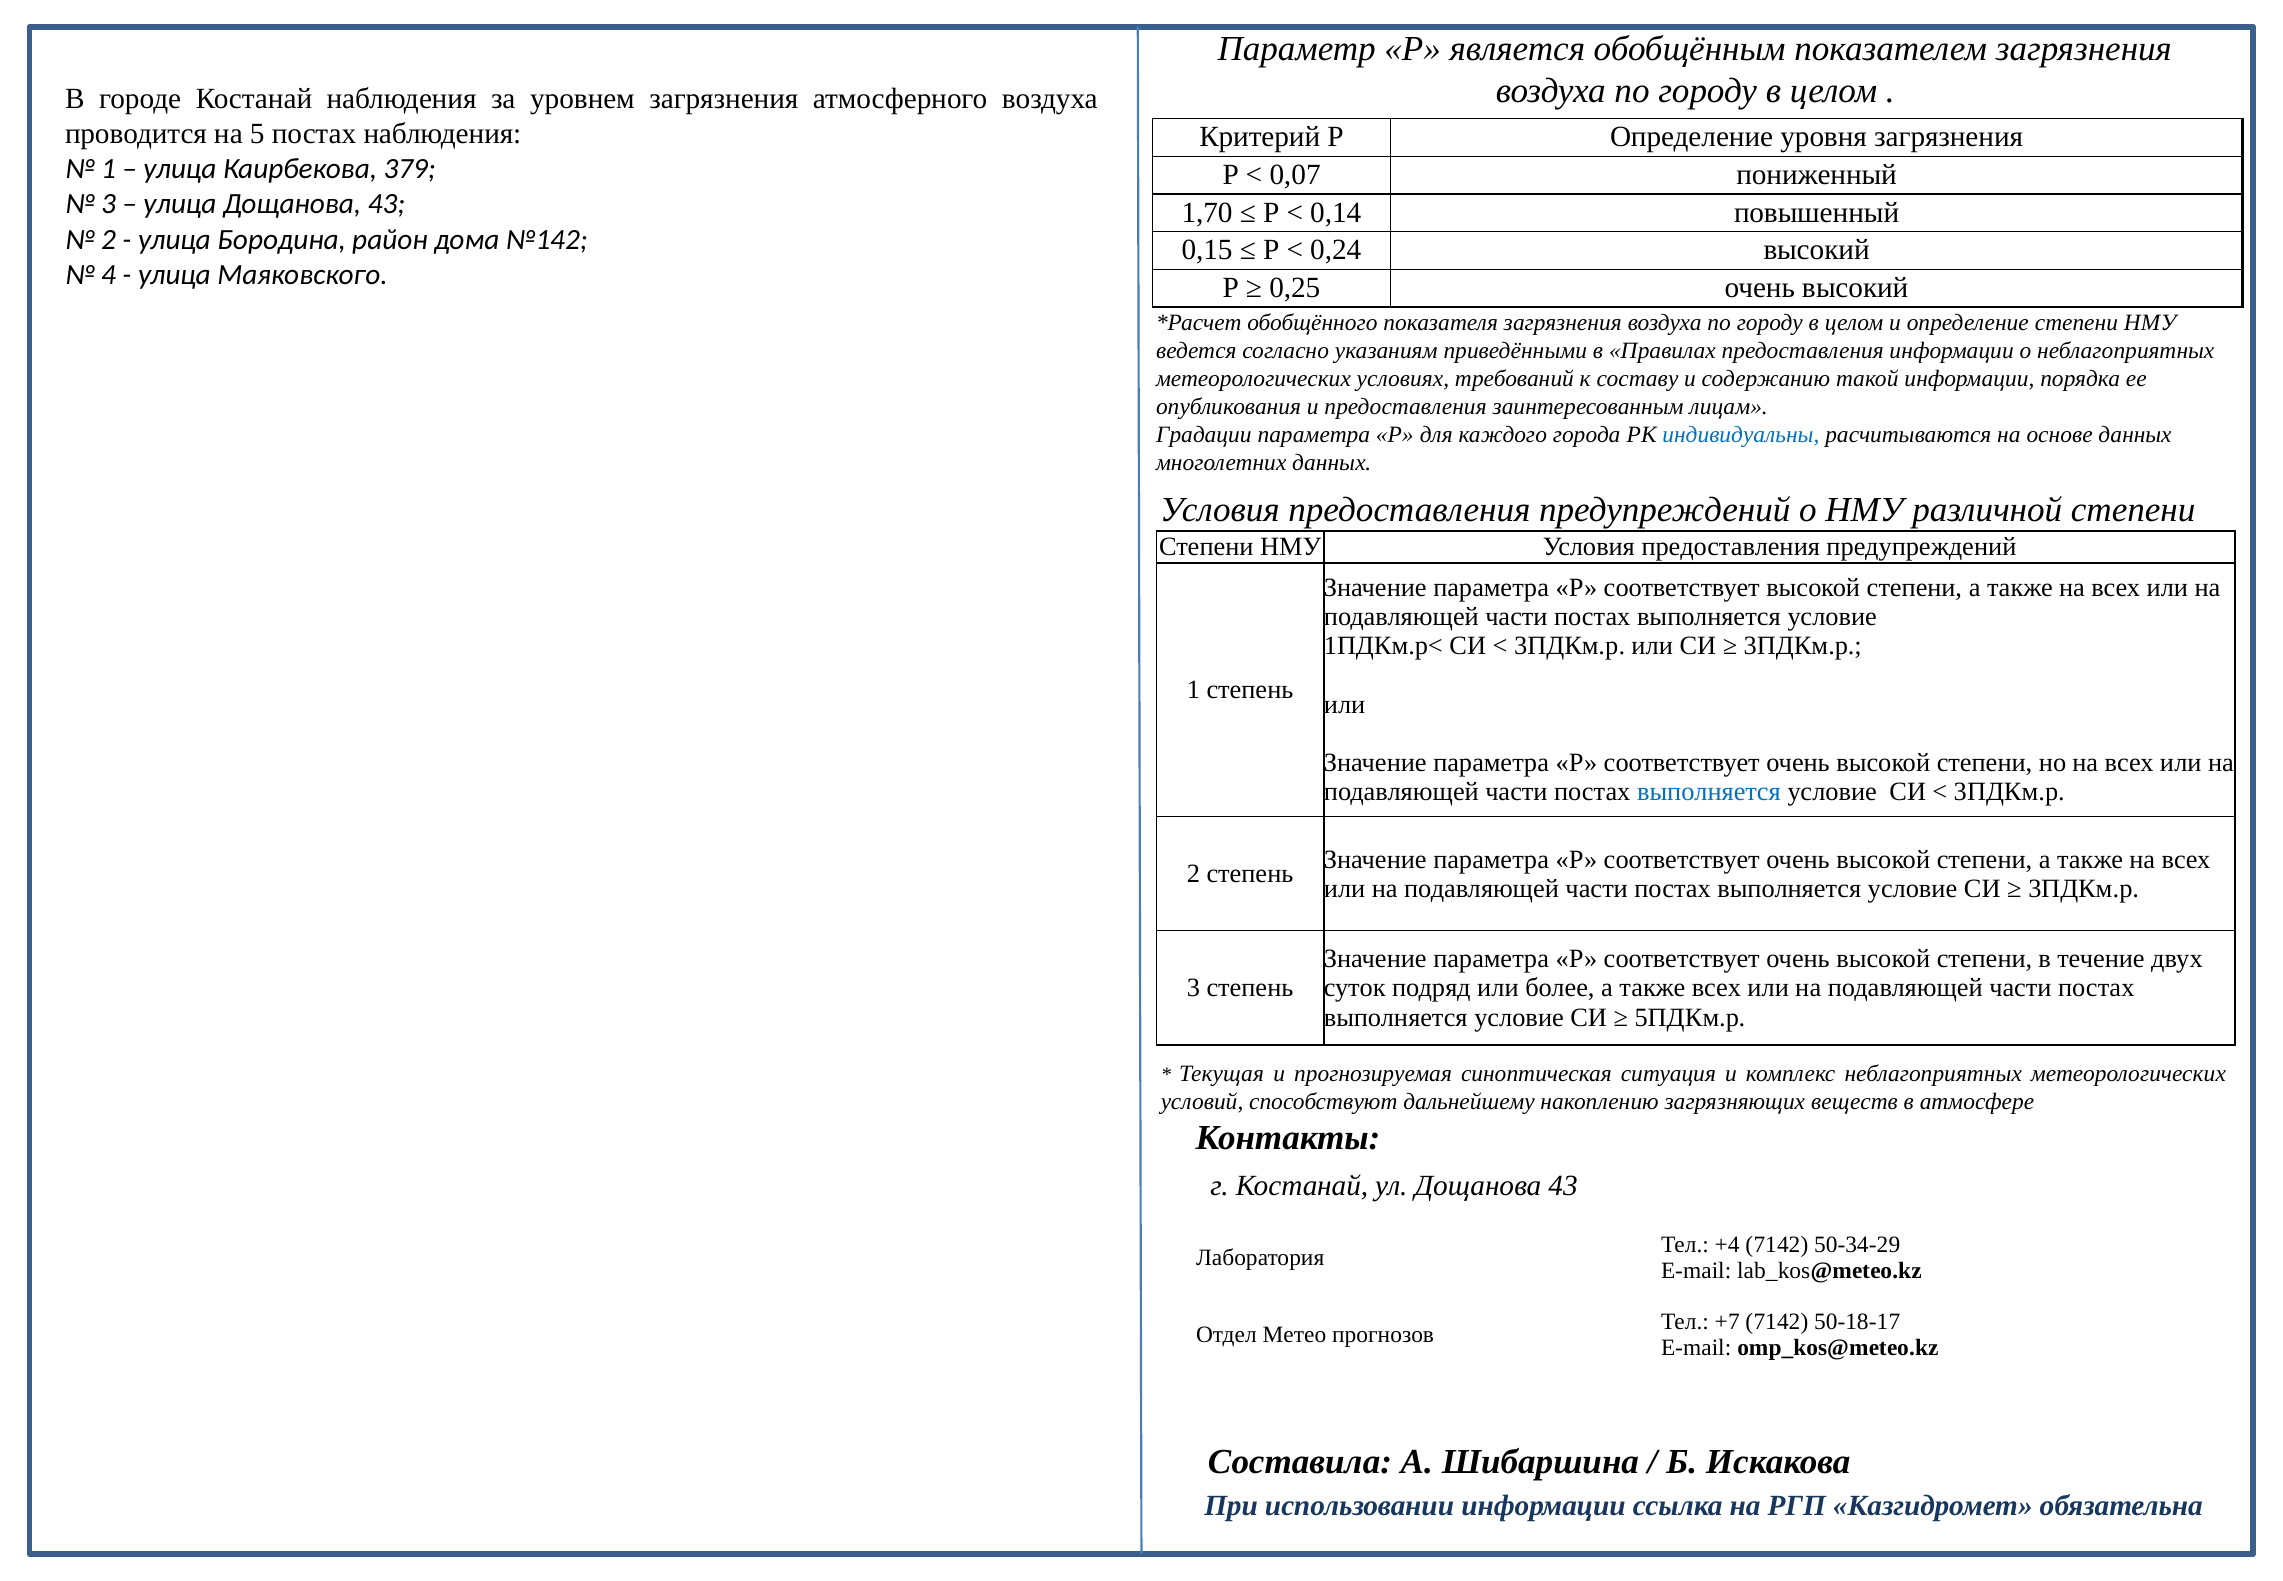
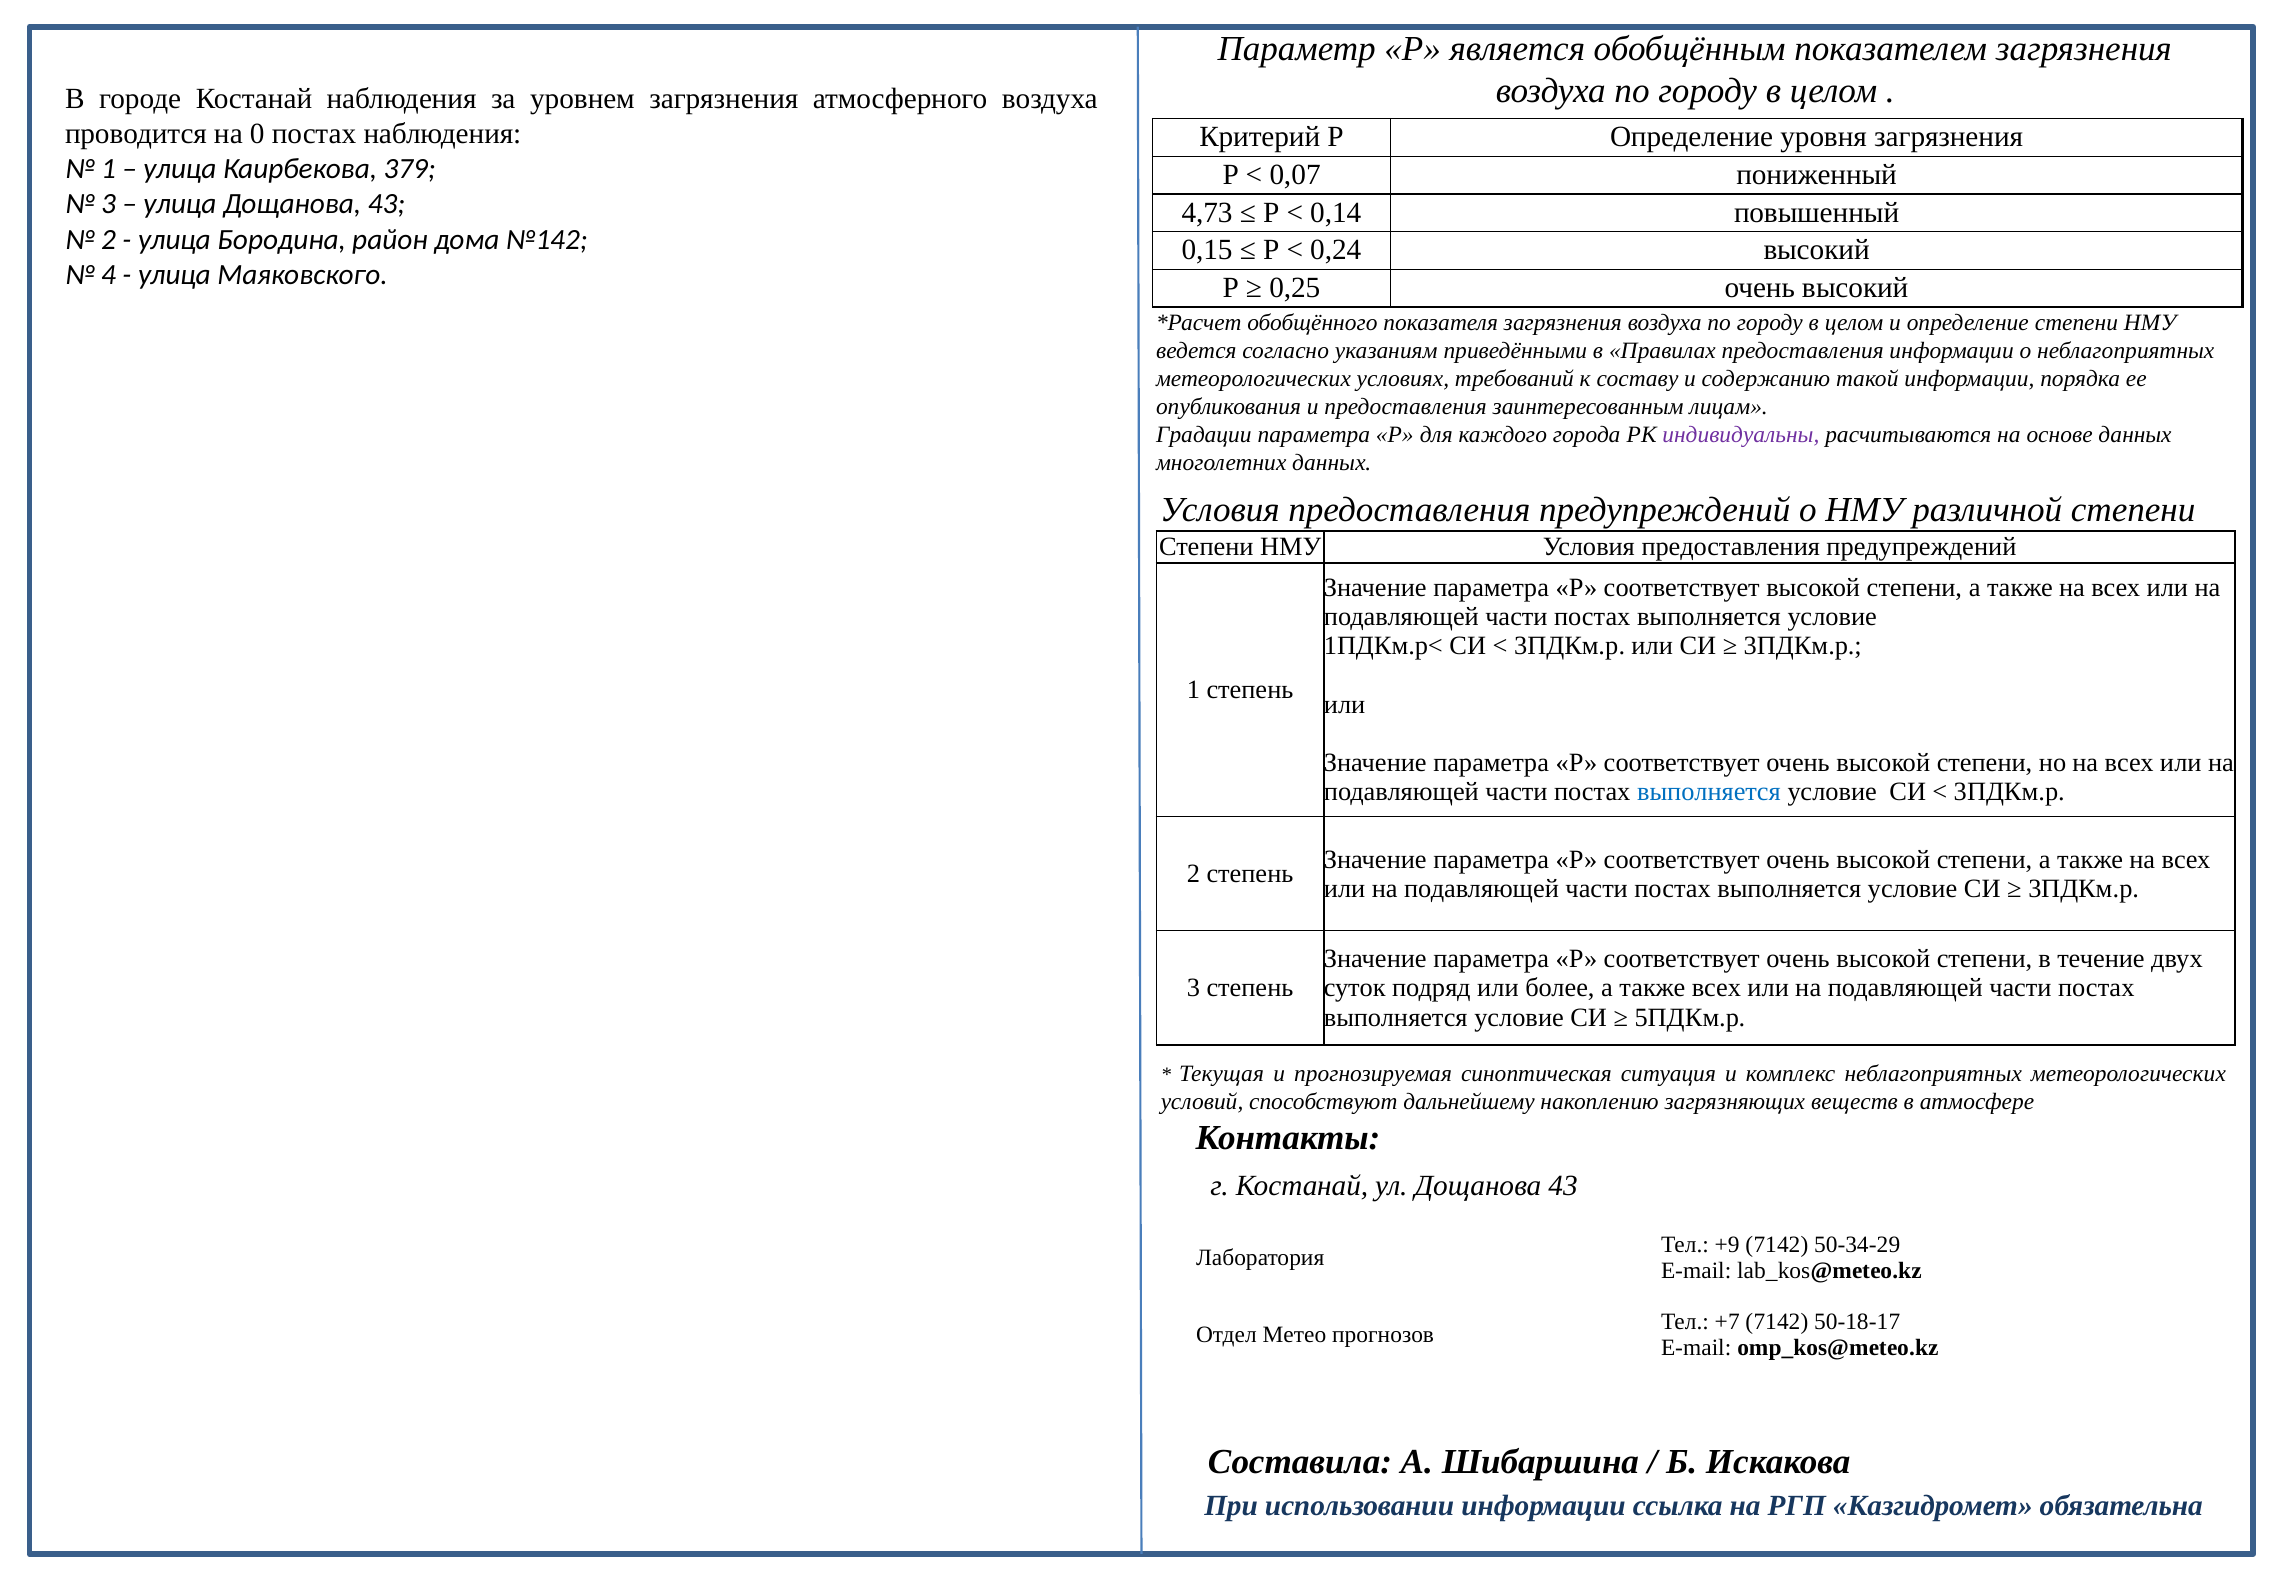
5: 5 -> 0
1,70: 1,70 -> 4,73
индивидуальны colour: blue -> purple
+4: +4 -> +9
